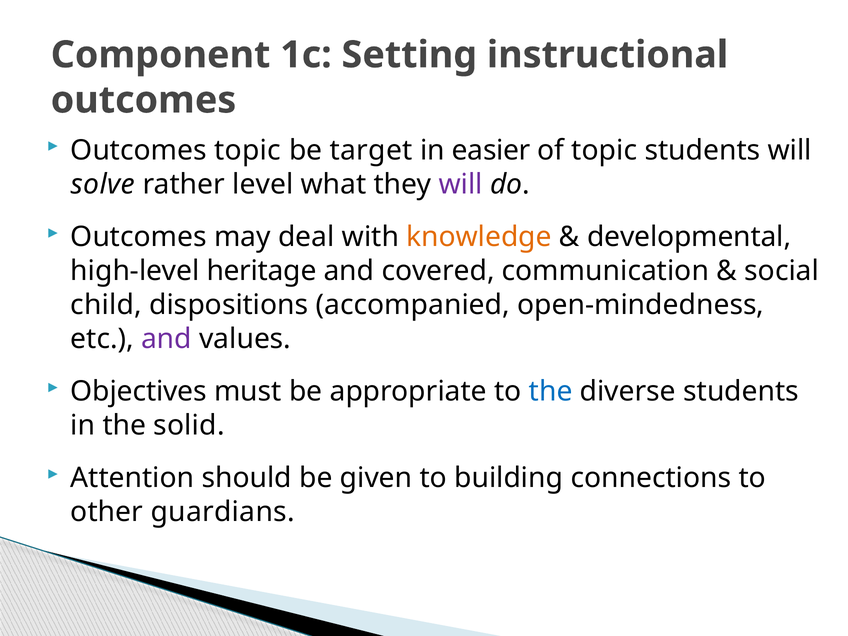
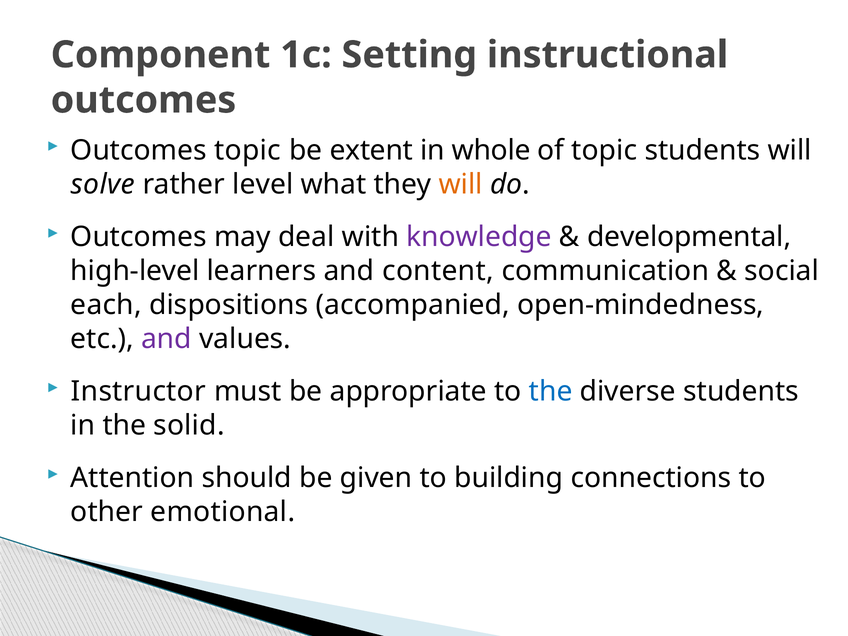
target: target -> extent
easier: easier -> whole
will at (461, 184) colour: purple -> orange
knowledge colour: orange -> purple
heritage: heritage -> learners
covered: covered -> content
child: child -> each
Objectives: Objectives -> Instructor
guardians: guardians -> emotional
